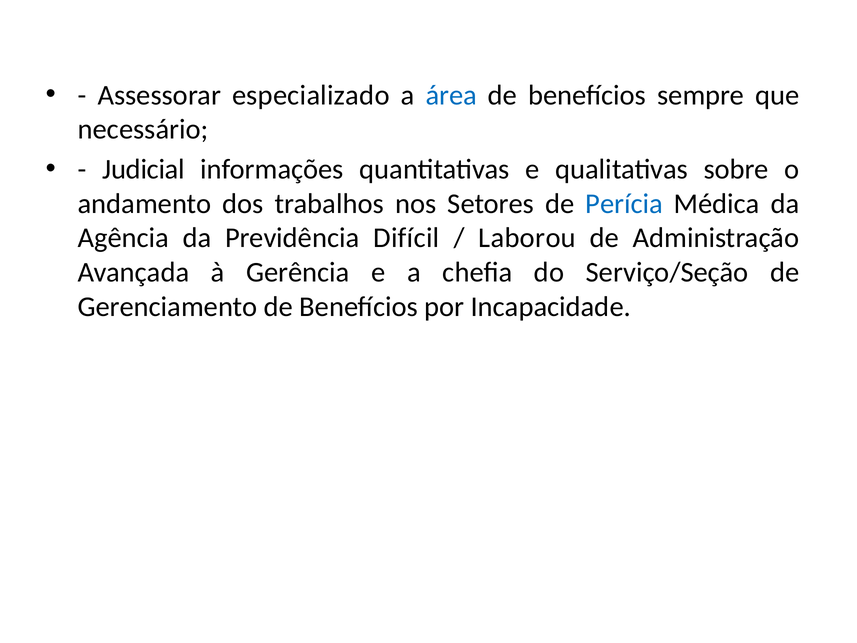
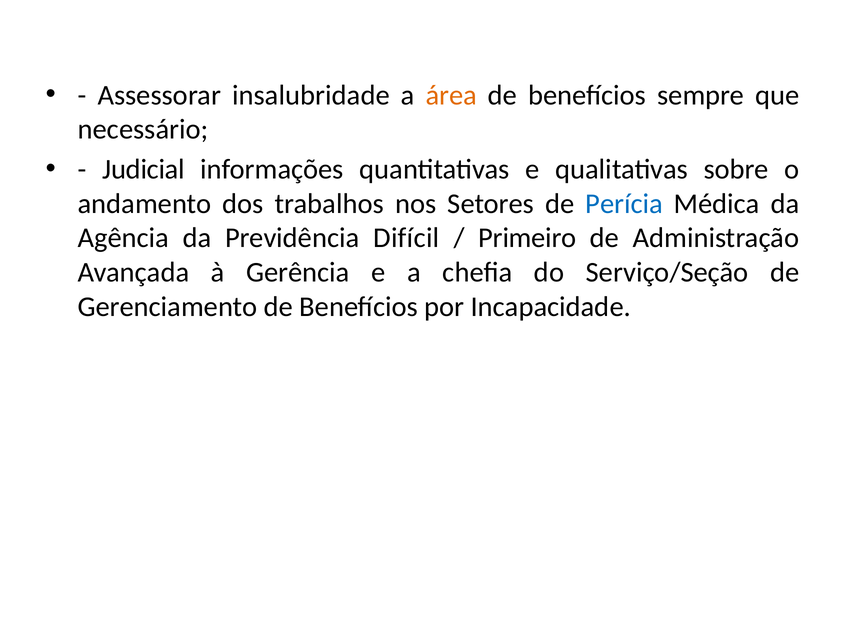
especializado: especializado -> insalubridade
área colour: blue -> orange
Laborou: Laborou -> Primeiro
